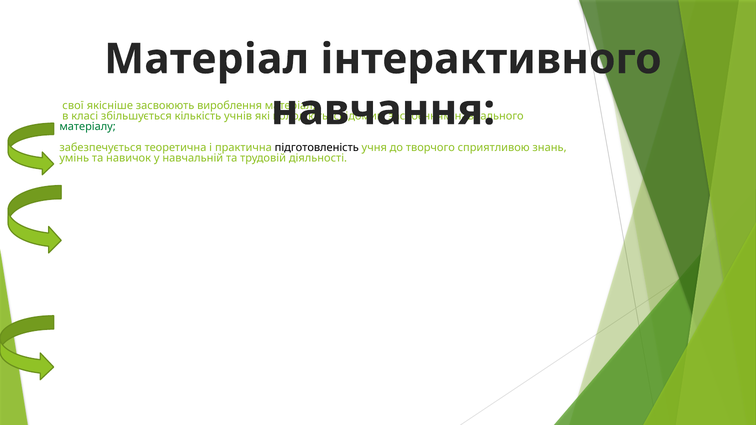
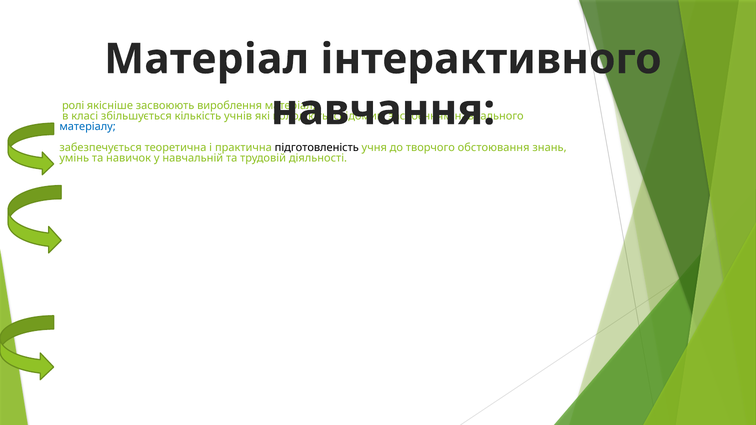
свої: свої -> ролі
матеріалу colour: green -> blue
сприятливою: сприятливою -> обстоювання
